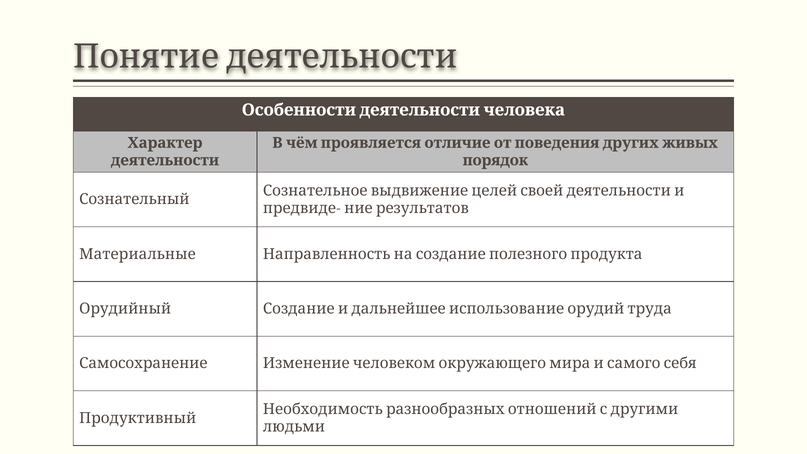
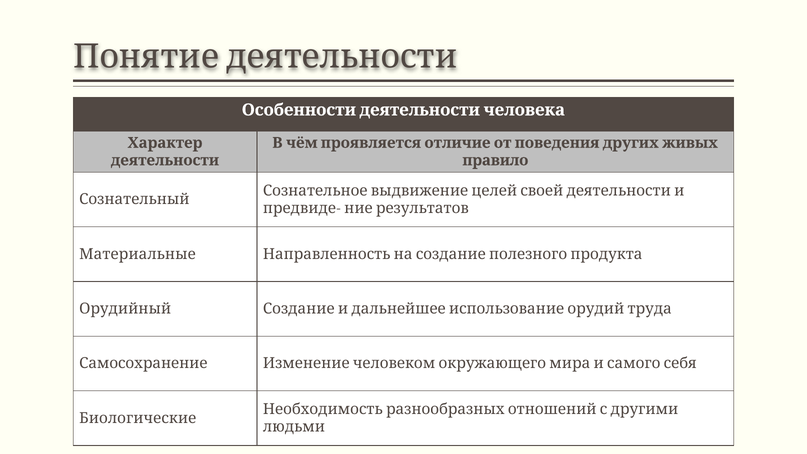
порядок: порядок -> правило
Продуктивный: Продуктивный -> Биологические
